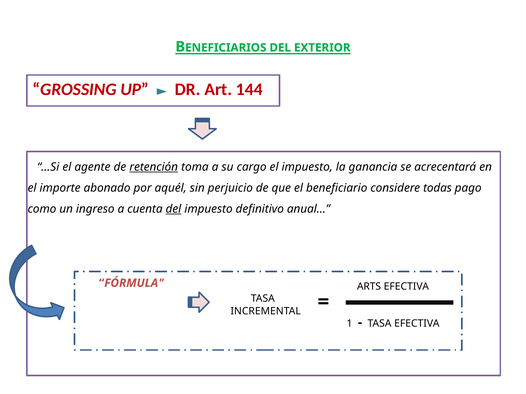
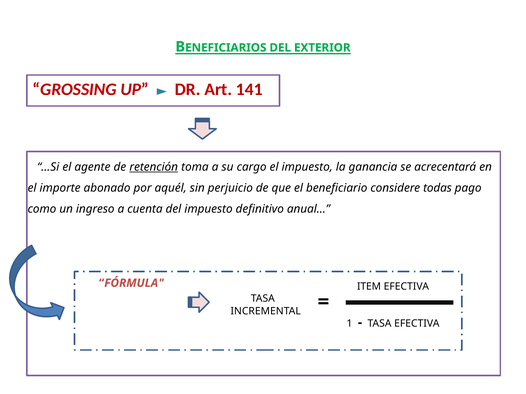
144: 144 -> 141
del at (173, 209) underline: present -> none
ARTS: ARTS -> ITEM
